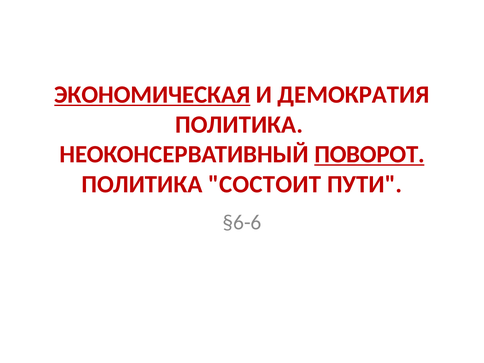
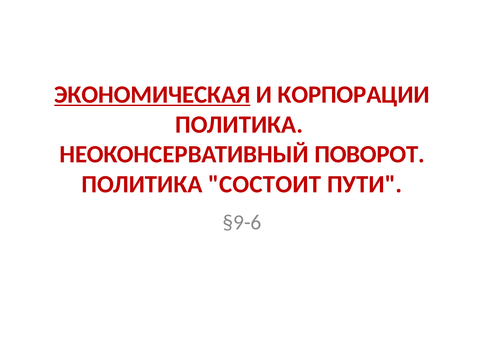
ДЕМОКРАТИЯ: ДЕМОКРАТИЯ -> КОРПОРАЦИИ
ПОВОРОТ underline: present -> none
§6-6: §6-6 -> §9-6
